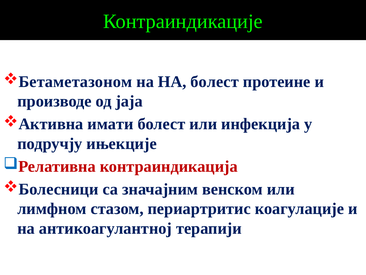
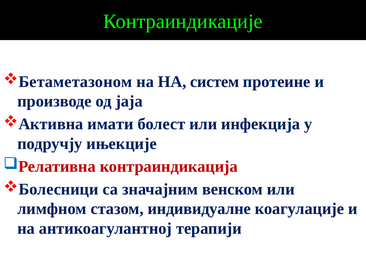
HА болест: болест -> систем
периартритис: периартритис -> индивидуалне
